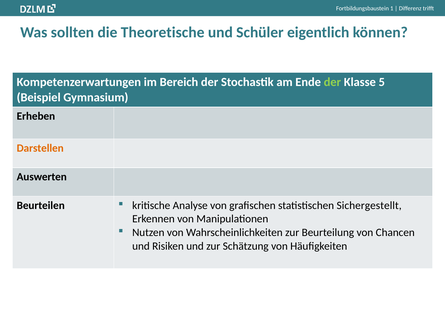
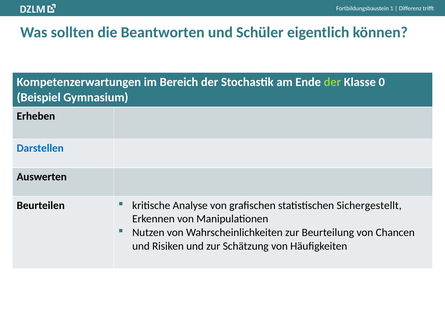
Theoretische: Theoretische -> Beantworten
5: 5 -> 0
Darstellen colour: orange -> blue
